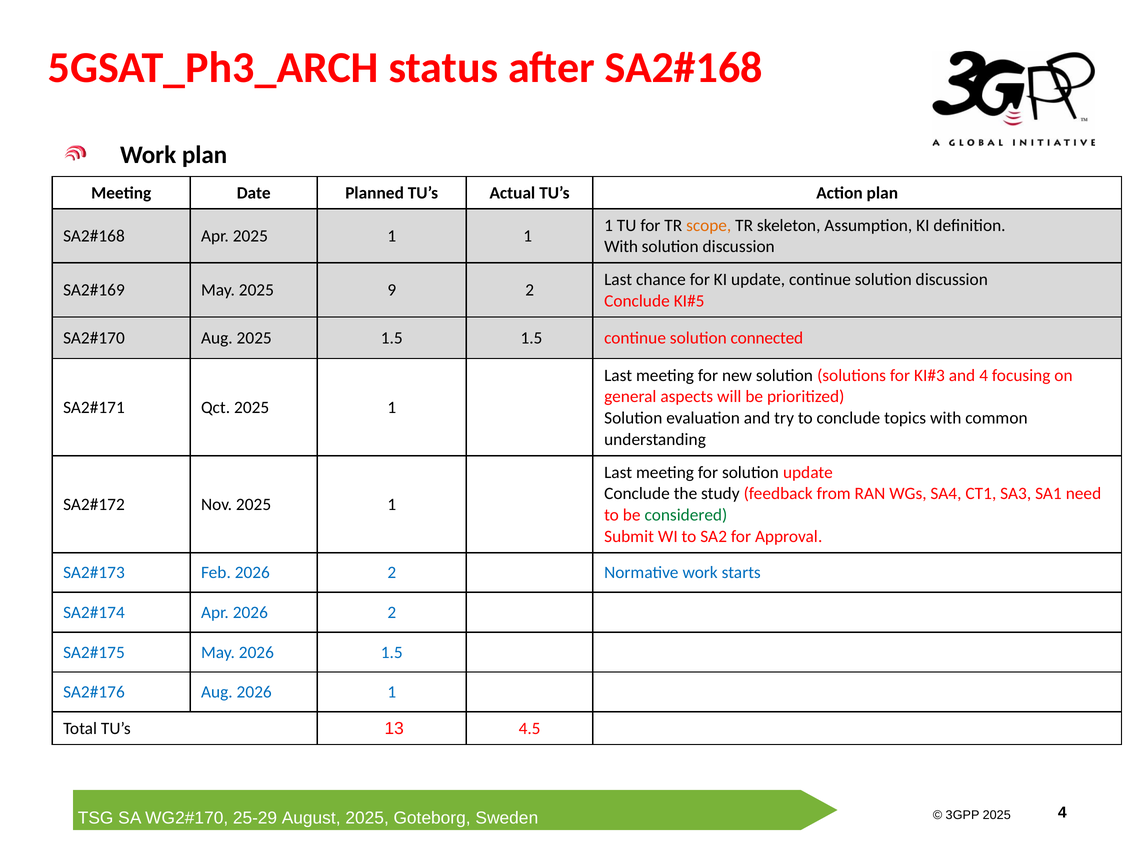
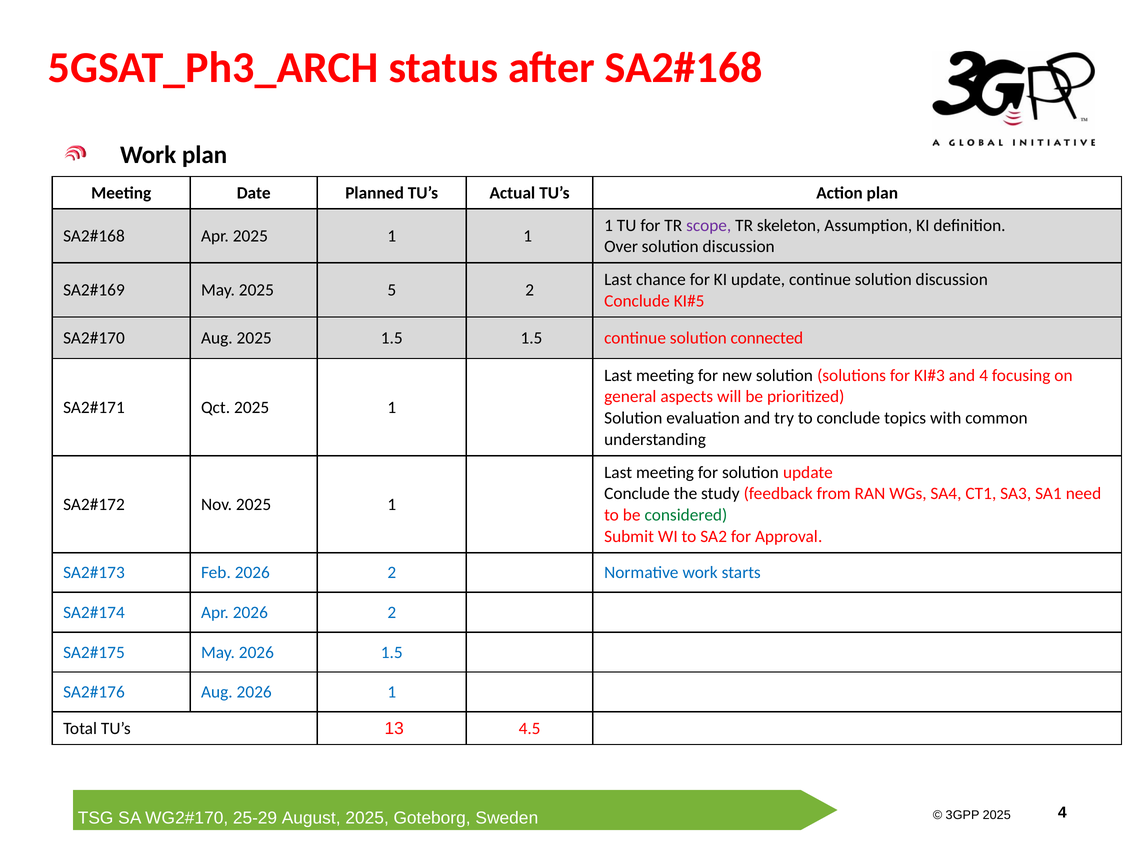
scope colour: orange -> purple
With at (621, 247): With -> Over
9: 9 -> 5
